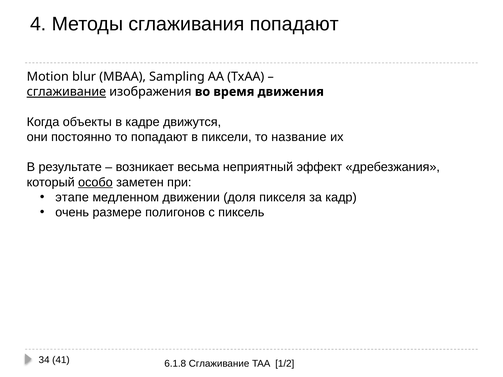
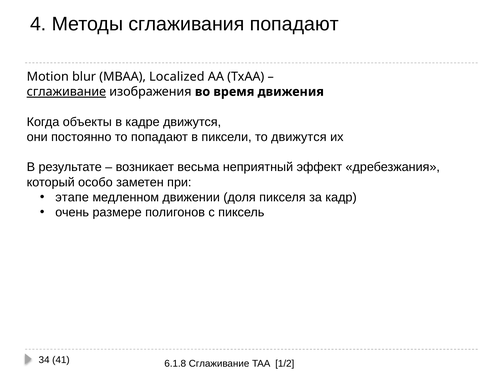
Sampling: Sampling -> Localized
то название: название -> движутся
особо underline: present -> none
